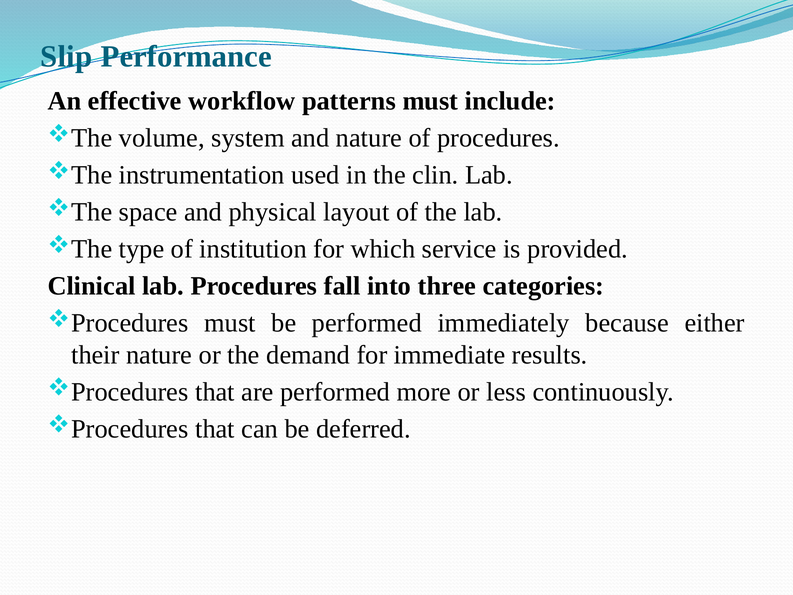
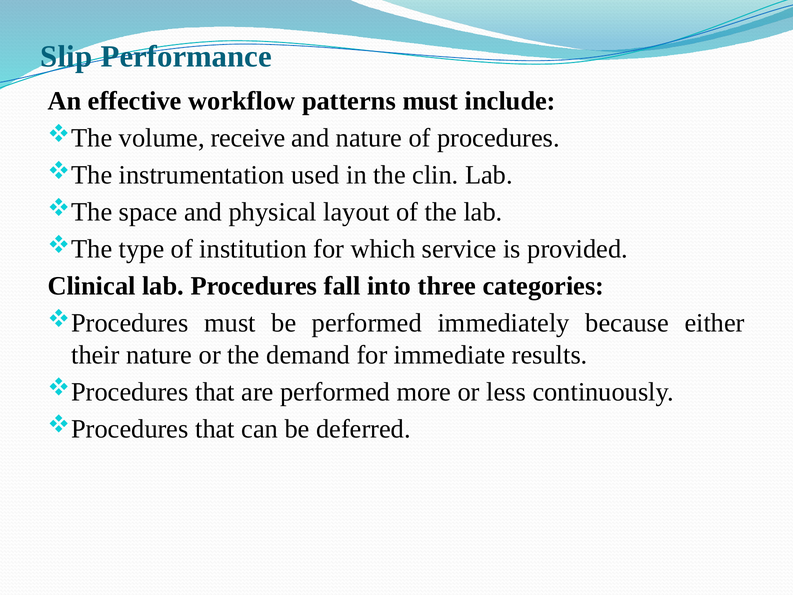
system: system -> receive
